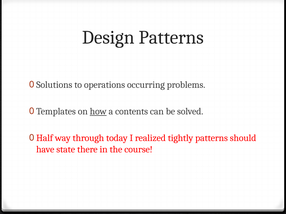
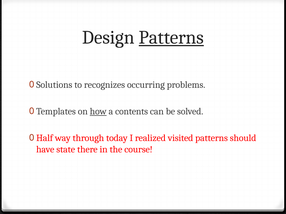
Patterns at (171, 38) underline: none -> present
operations: operations -> recognizes
tightly: tightly -> visited
